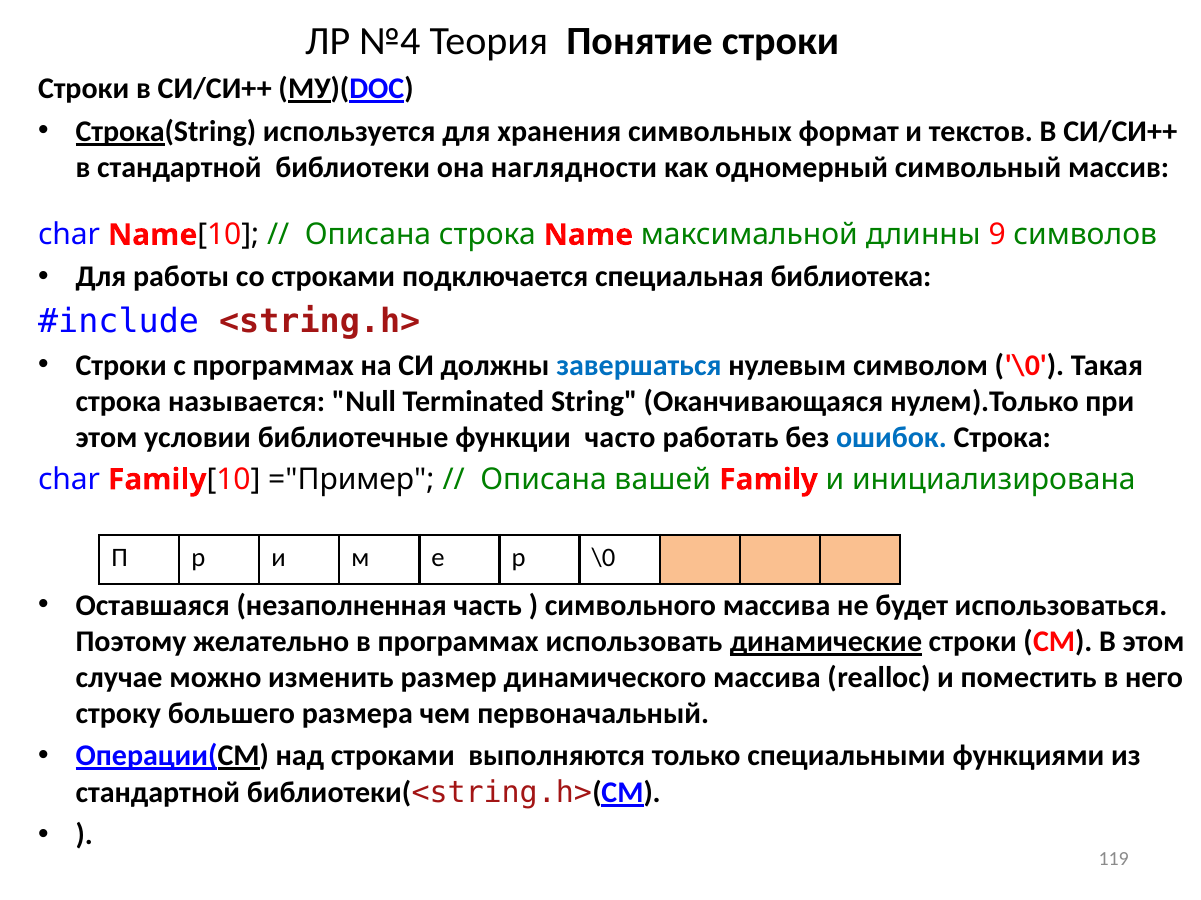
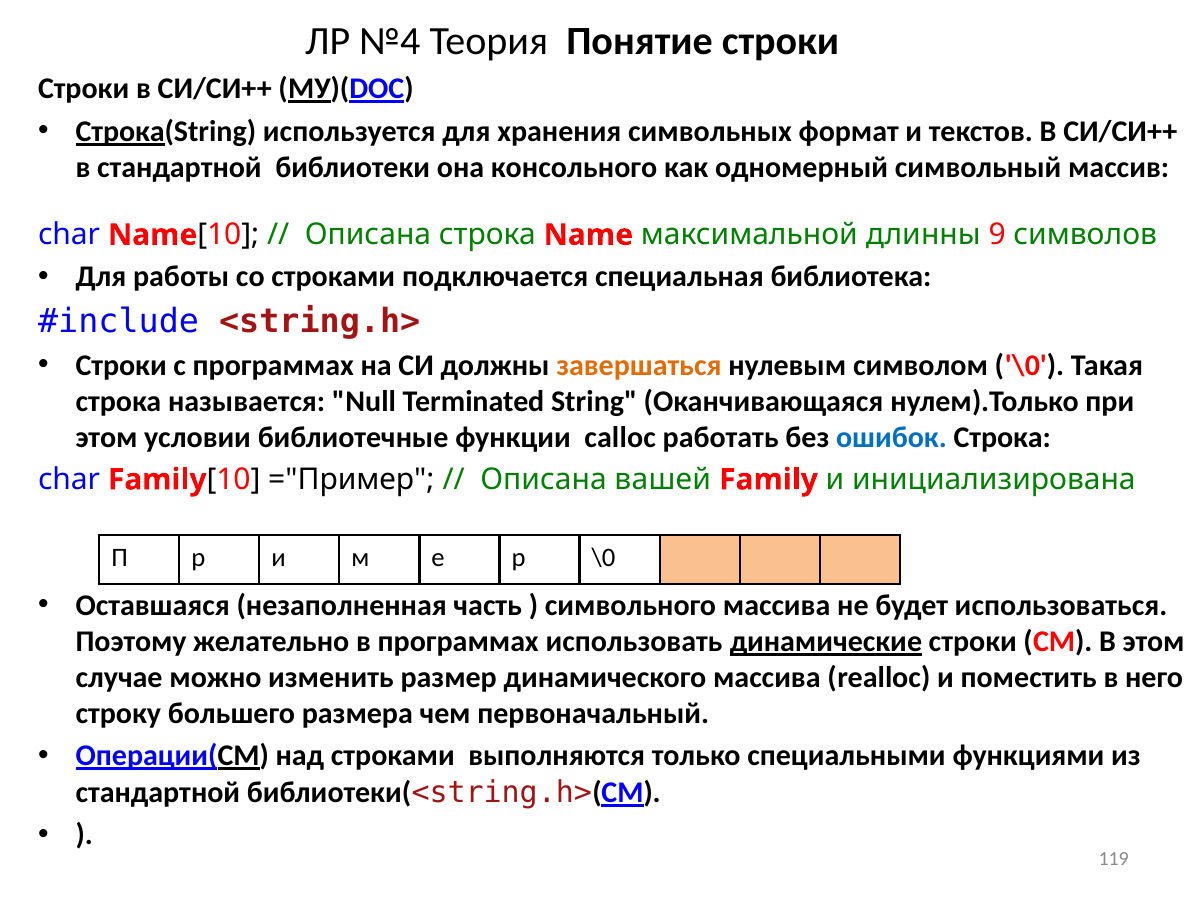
наглядности: наглядности -> консольного
завершаться colour: blue -> orange
часто: часто -> calloc
